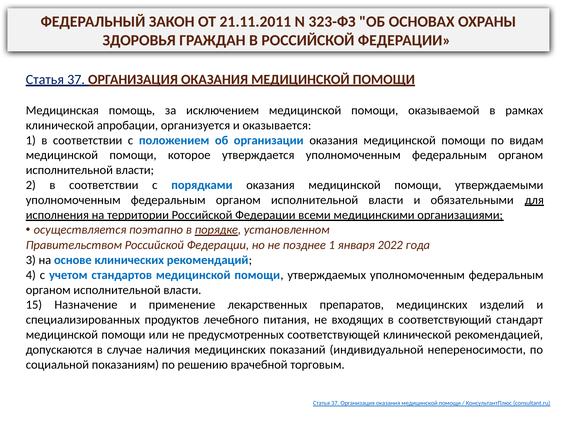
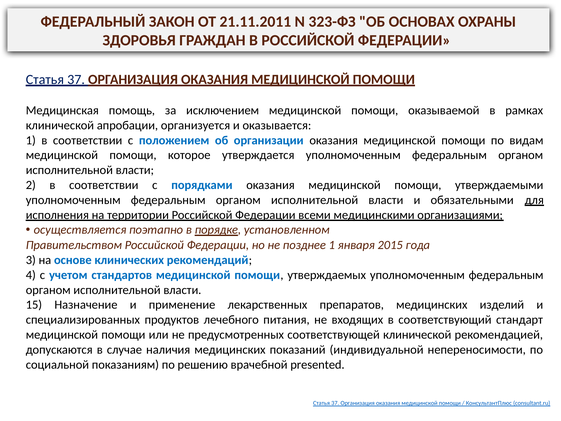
2022: 2022 -> 2015
торговым: торговым -> presented
